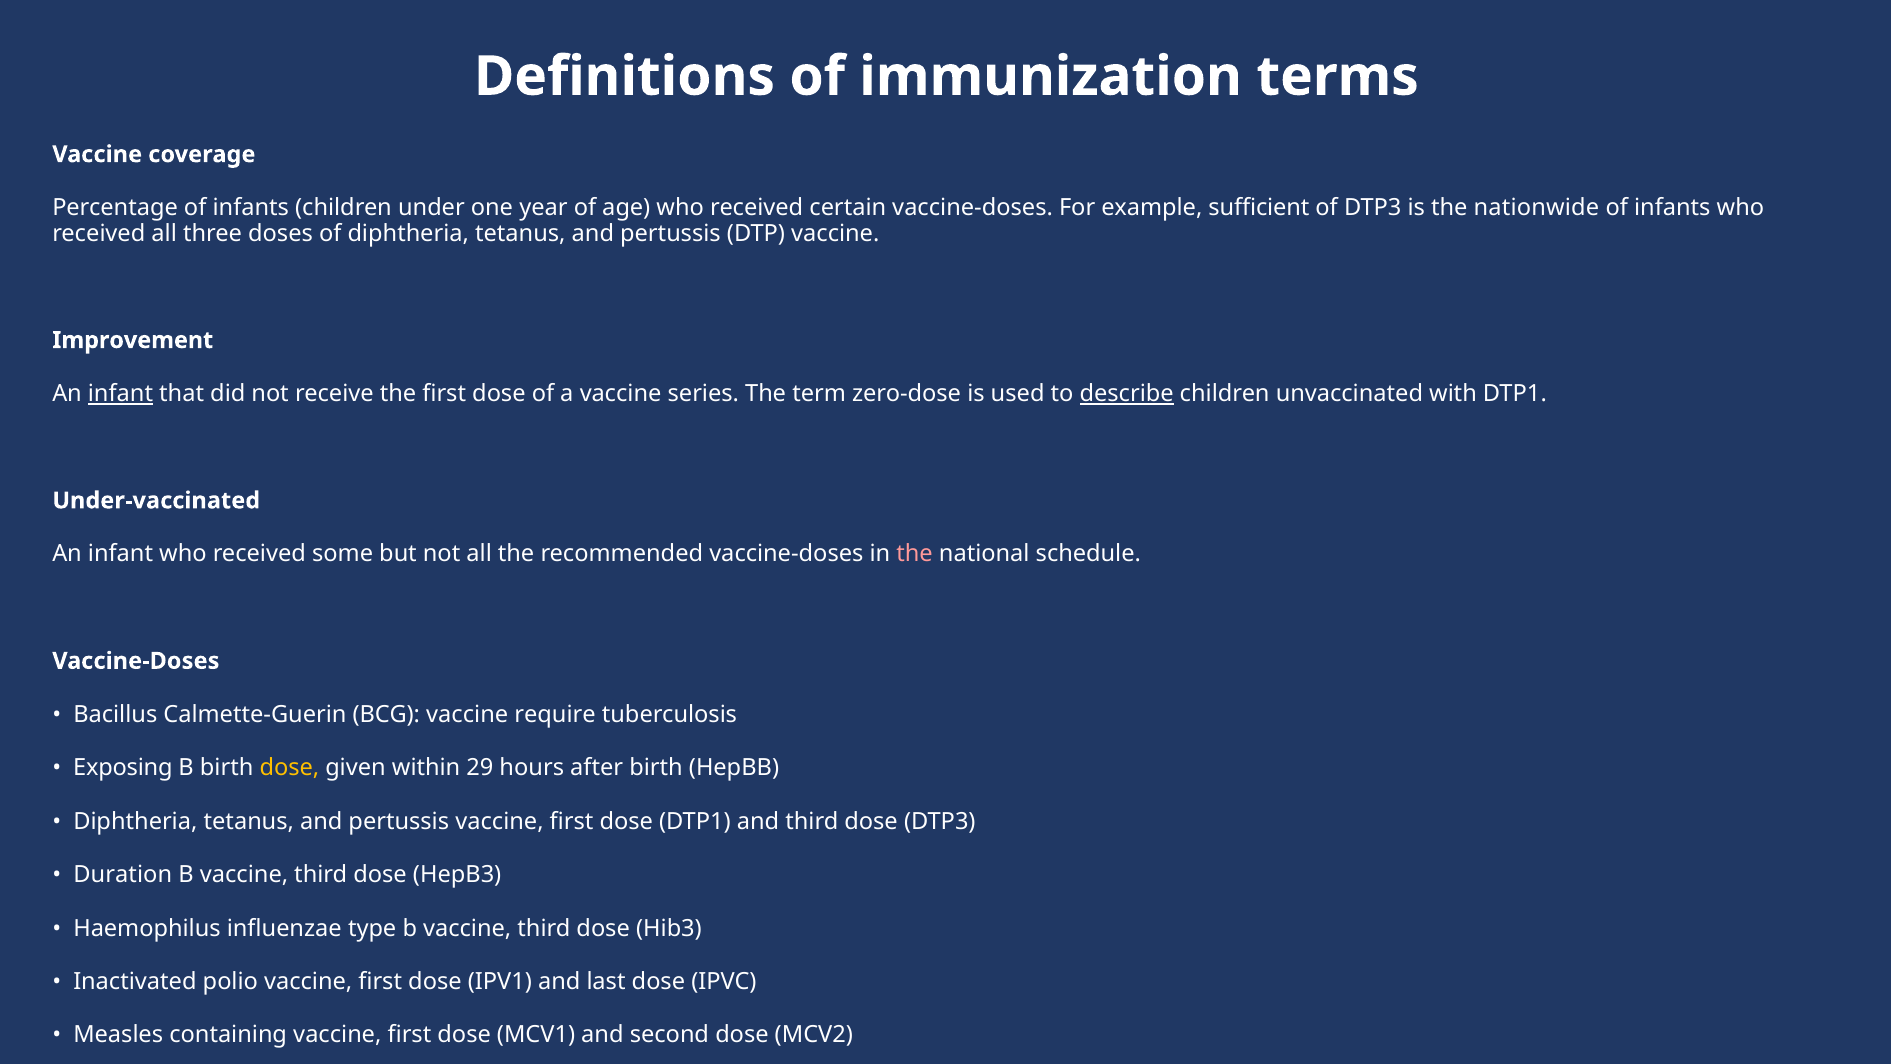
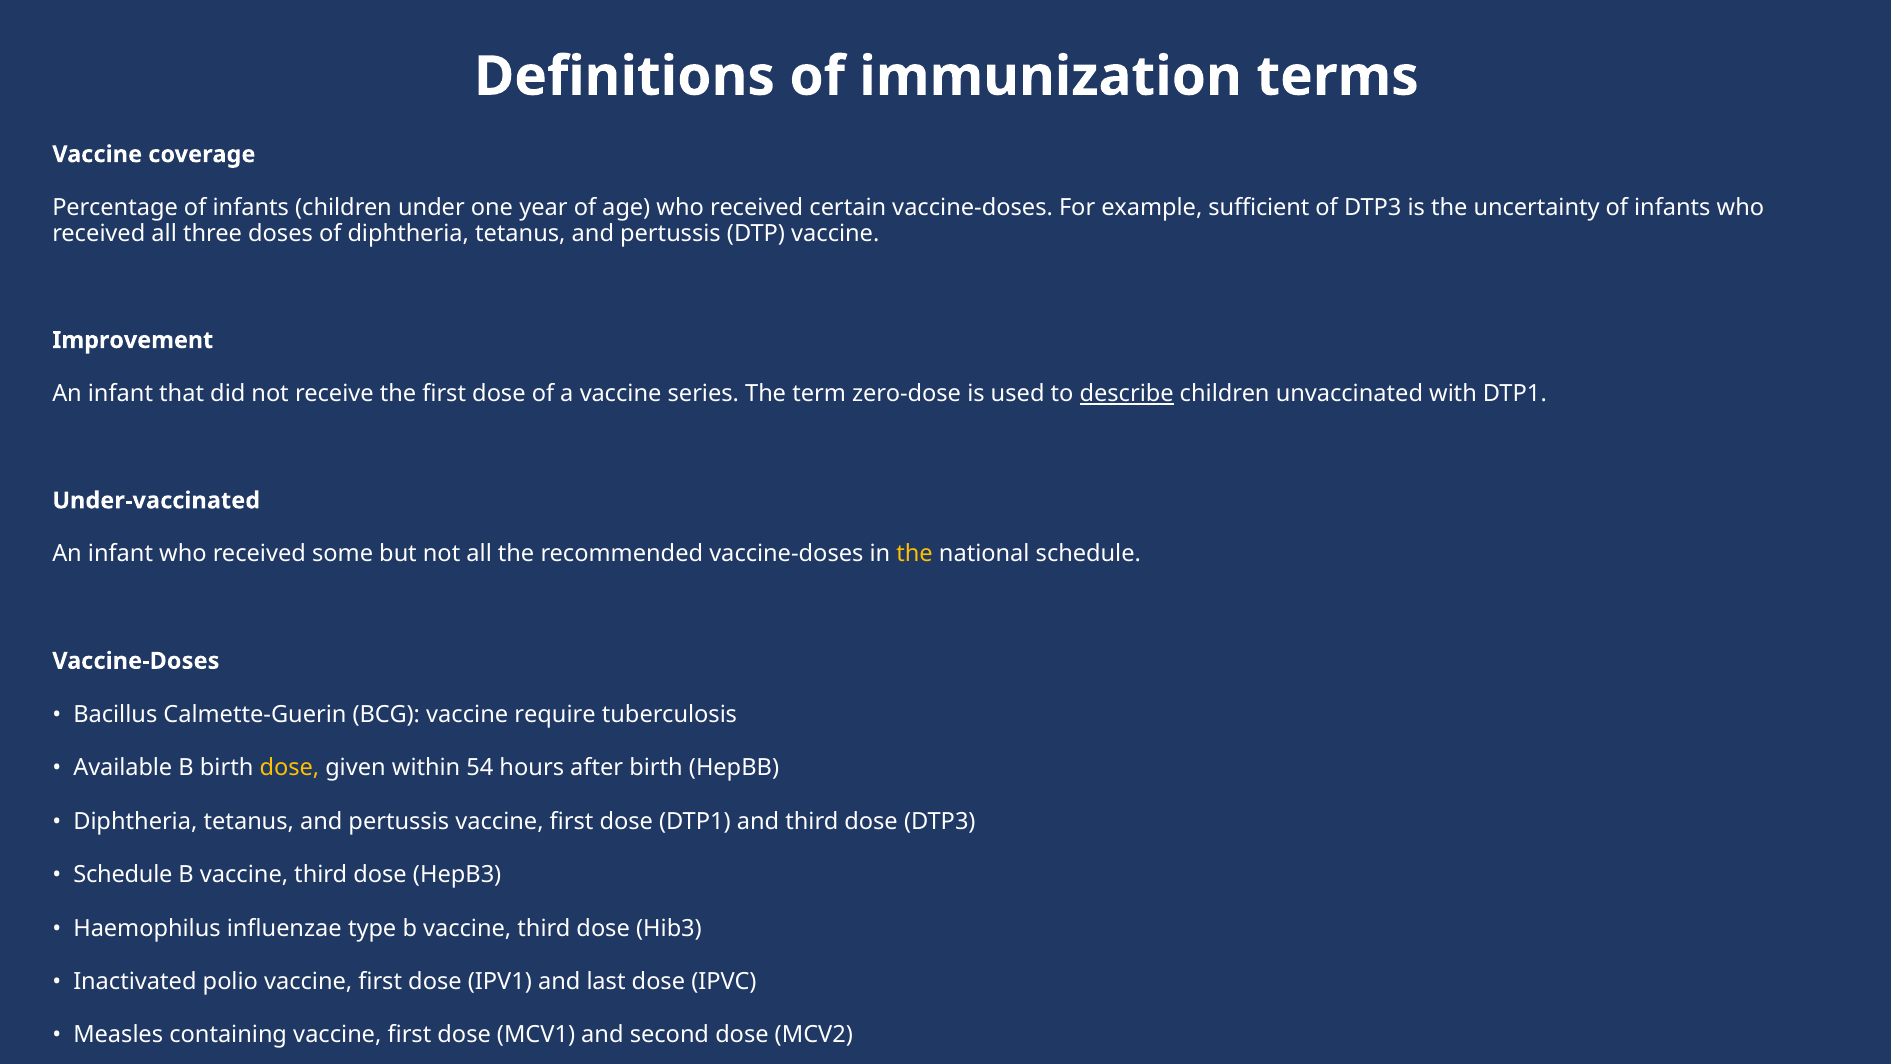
nationwide: nationwide -> uncertainty
infant at (120, 394) underline: present -> none
the at (915, 554) colour: pink -> yellow
Exposing: Exposing -> Available
29: 29 -> 54
Duration at (123, 875): Duration -> Schedule
